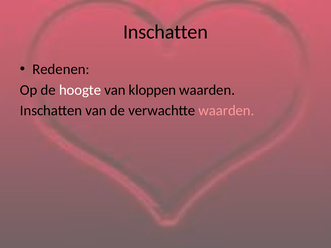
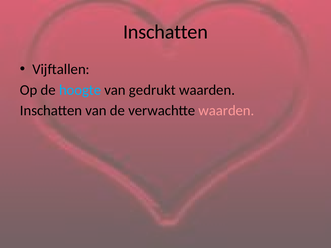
Redenen: Redenen -> Vijftallen
hoogte colour: white -> light blue
kloppen: kloppen -> gedrukt
